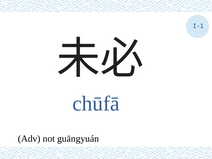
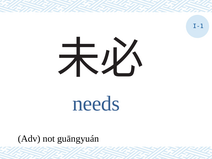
chūfā: chūfā -> needs
